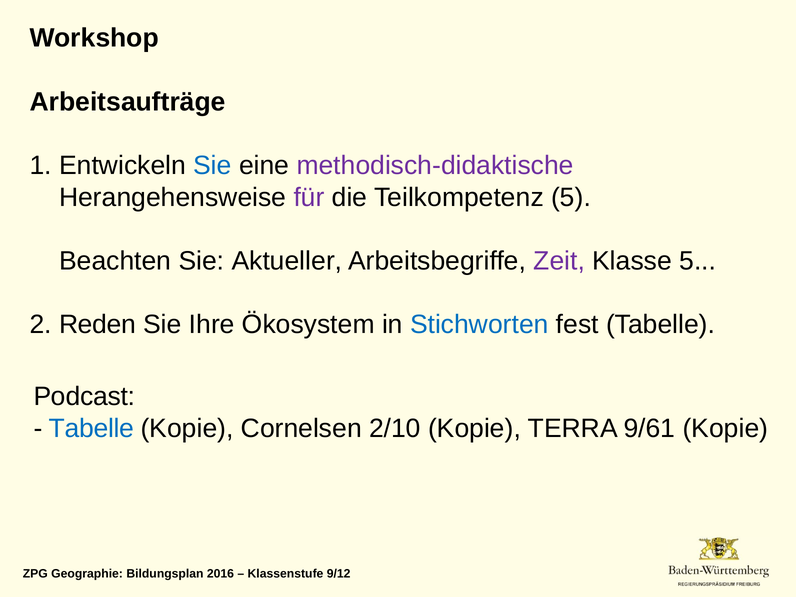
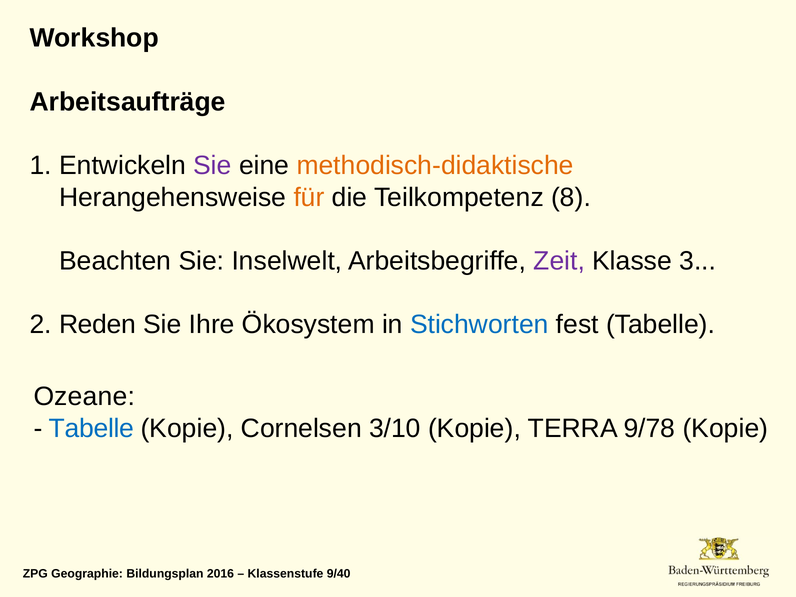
Sie at (212, 165) colour: blue -> purple
methodisch-didaktische colour: purple -> orange
für colour: purple -> orange
Teilkompetenz 5: 5 -> 8
Aktueller: Aktueller -> Inselwelt
Klasse 5: 5 -> 3
Podcast: Podcast -> Ozeane
2/10: 2/10 -> 3/10
9/61: 9/61 -> 9/78
9/12: 9/12 -> 9/40
